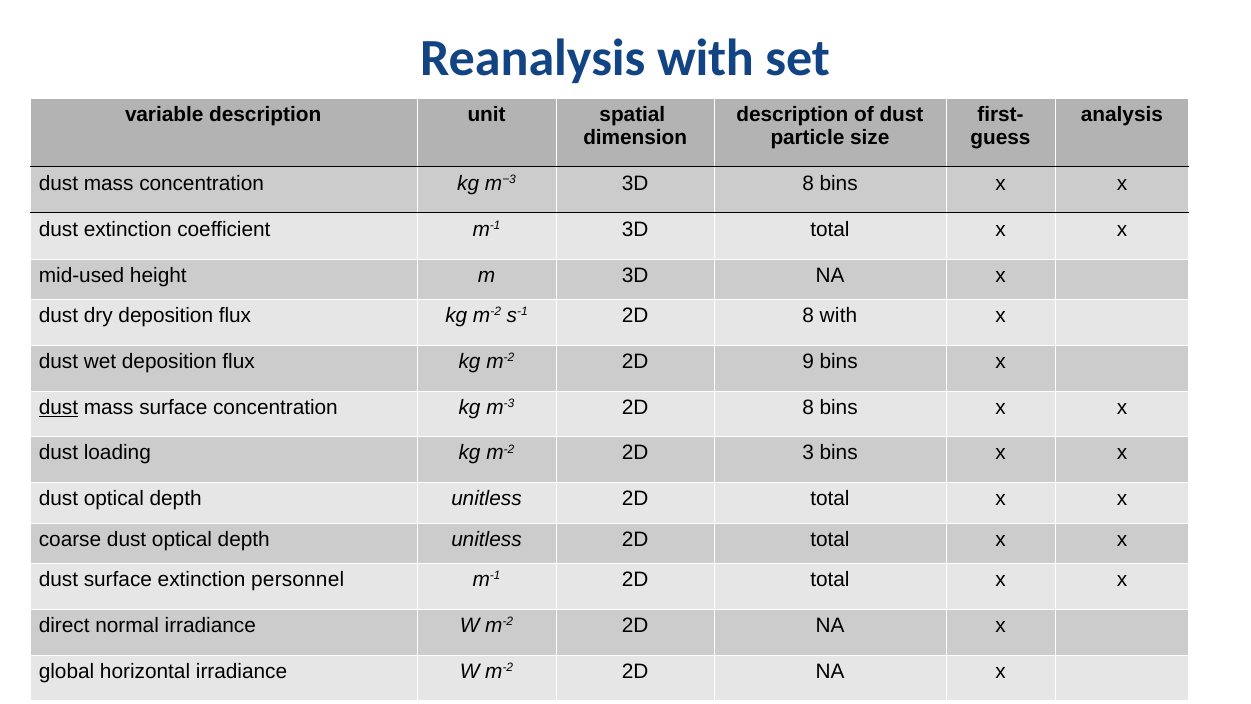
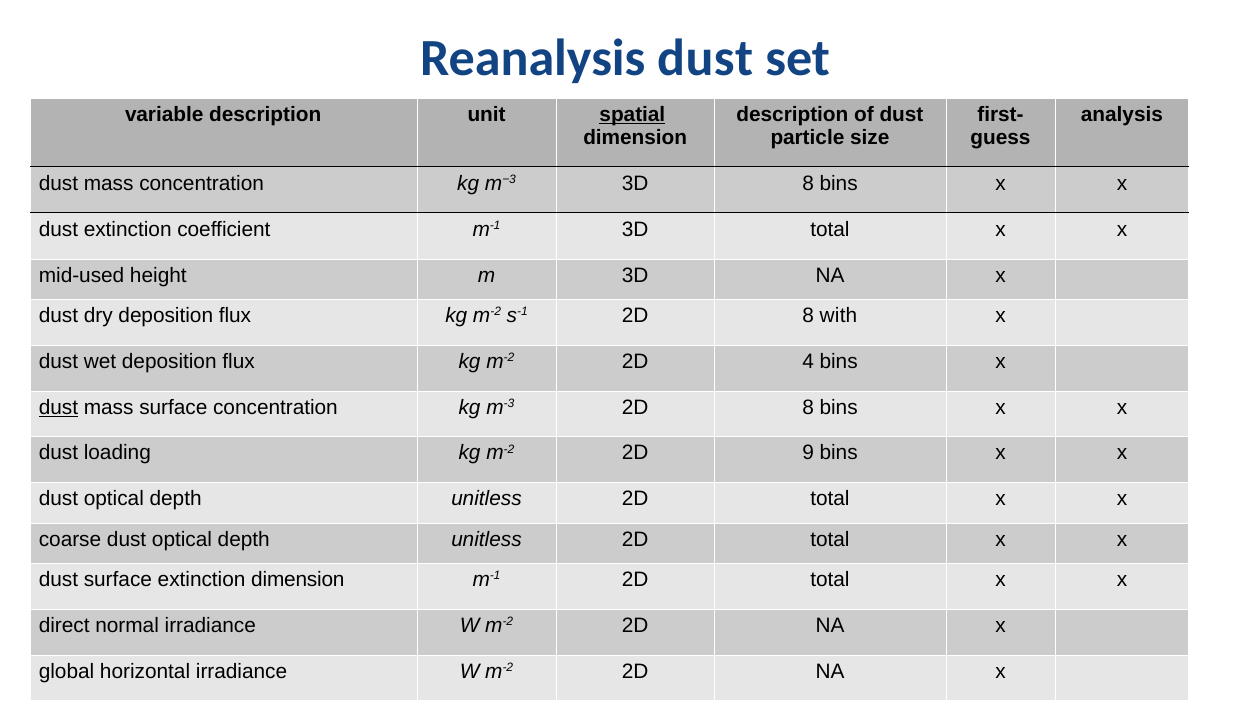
Reanalysis with: with -> dust
spatial underline: none -> present
9: 9 -> 4
3: 3 -> 9
extinction personnel: personnel -> dimension
